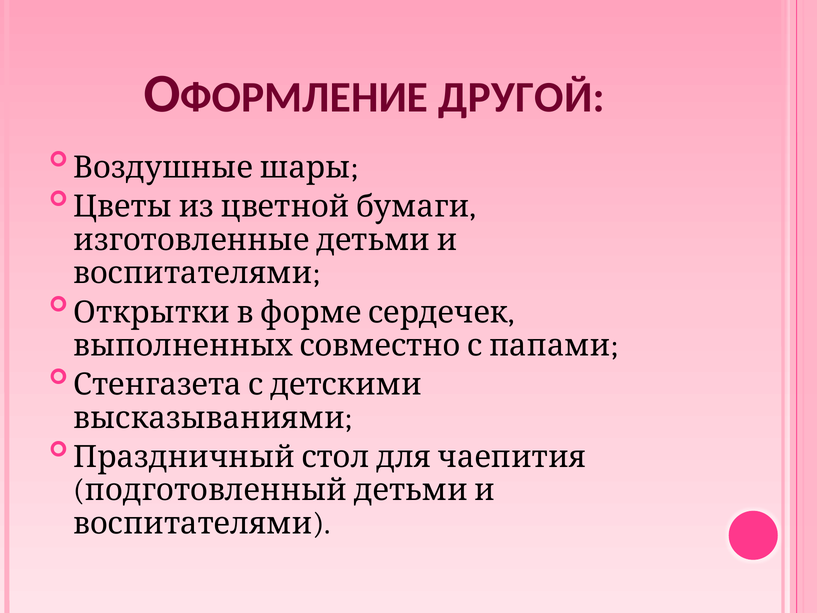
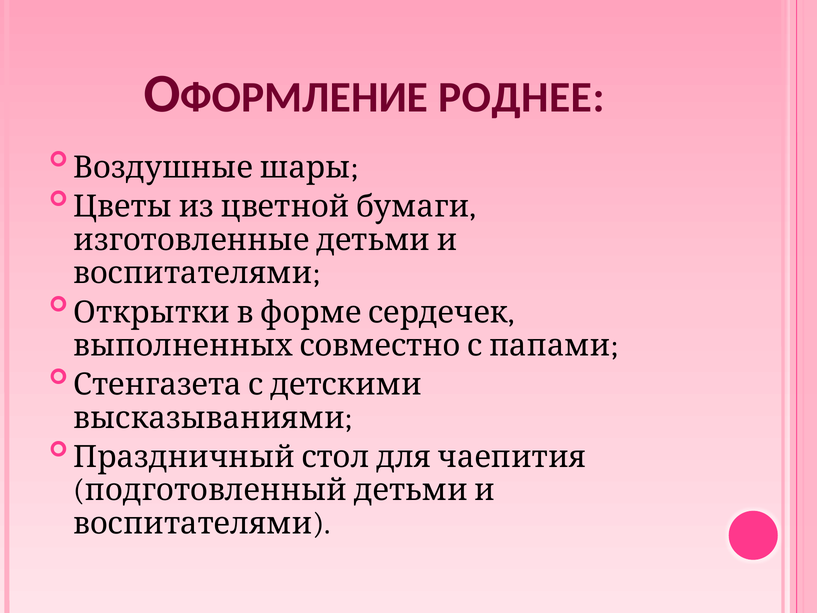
ДРУГОЙ: ДРУГОЙ -> РОДНЕЕ
